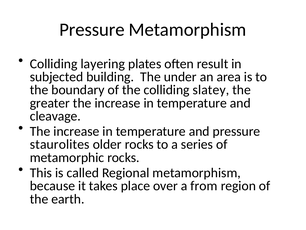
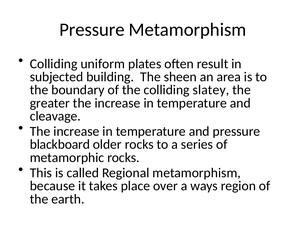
layering: layering -> uniform
under: under -> sheen
staurolites: staurolites -> blackboard
from: from -> ways
